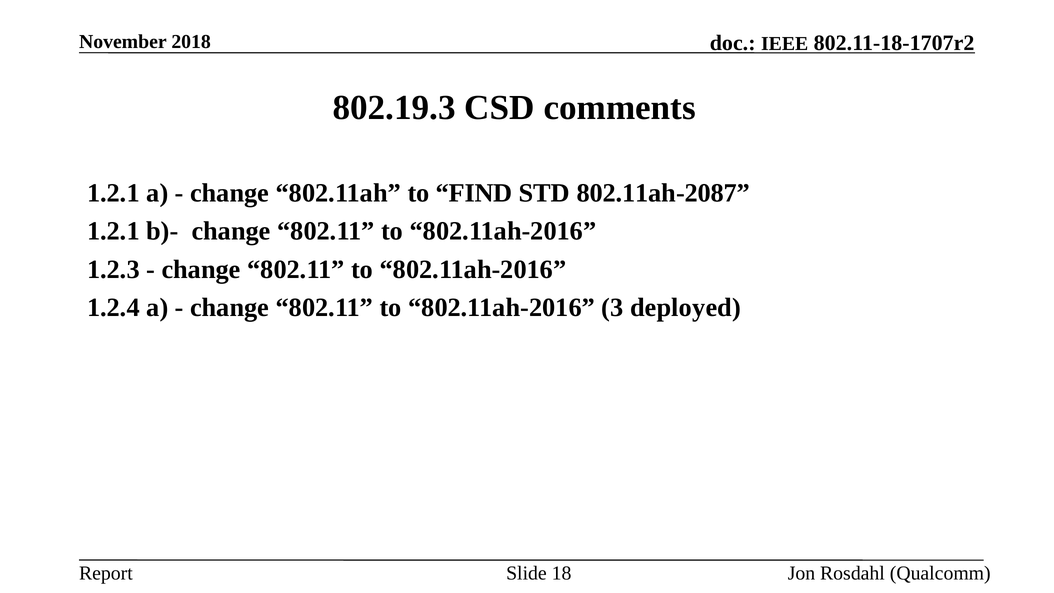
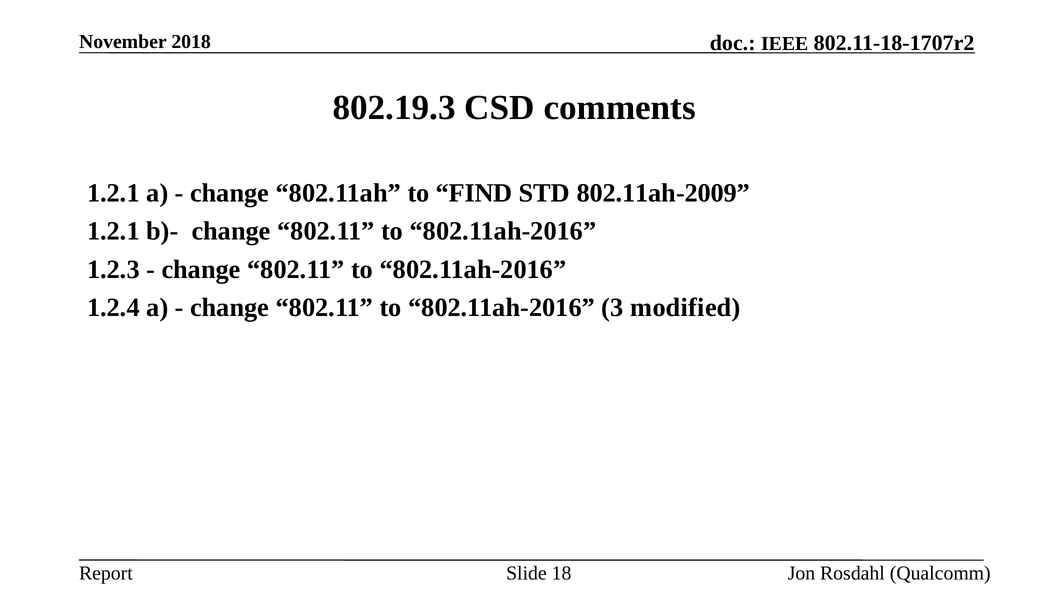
802.11ah-2087: 802.11ah-2087 -> 802.11ah-2009
deployed: deployed -> modified
